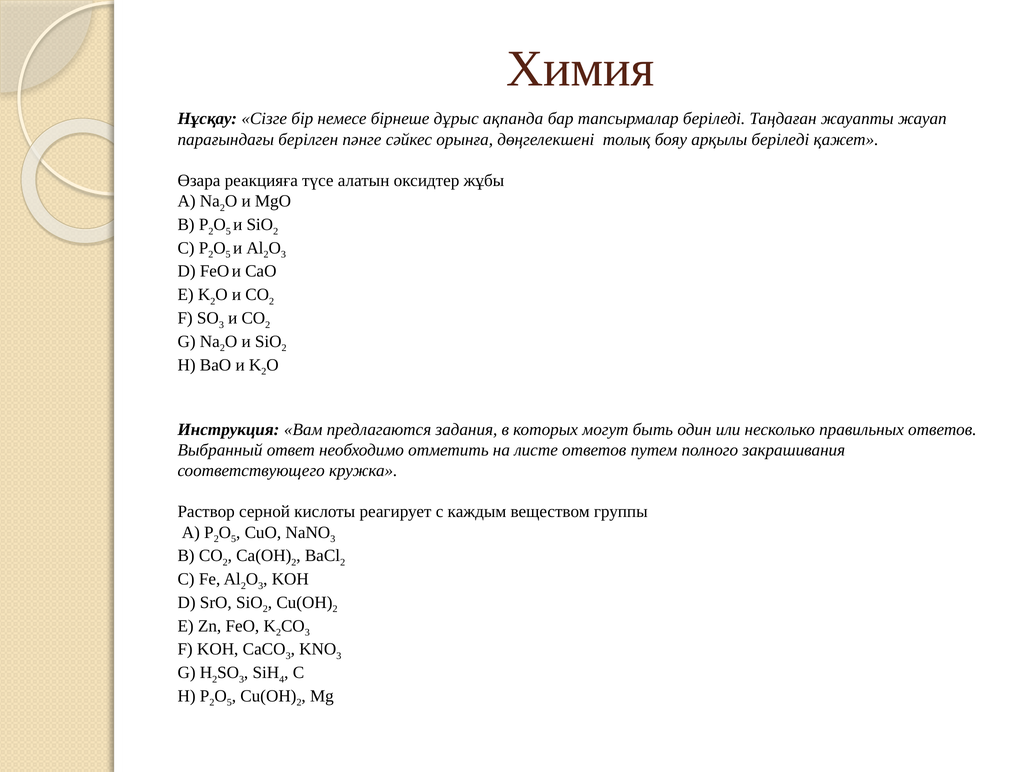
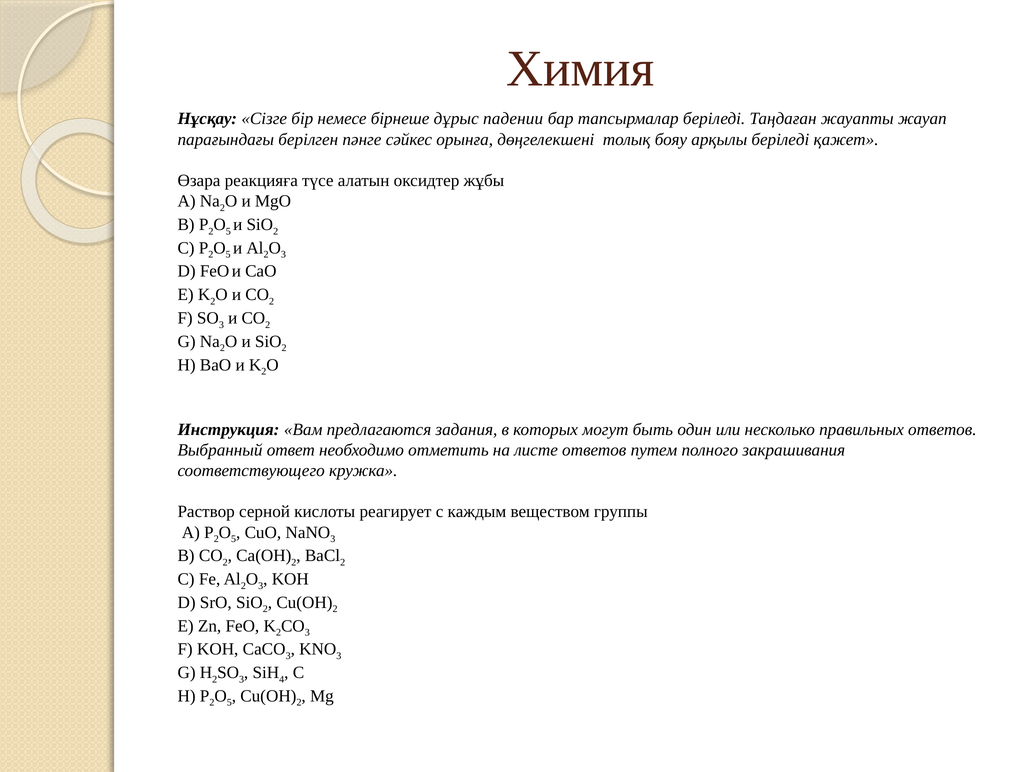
ақпанда: ақпанда -> падении
